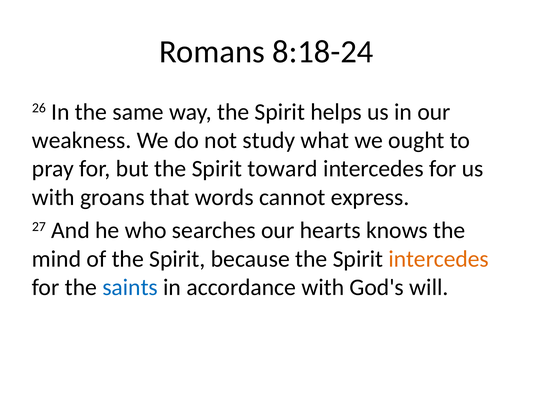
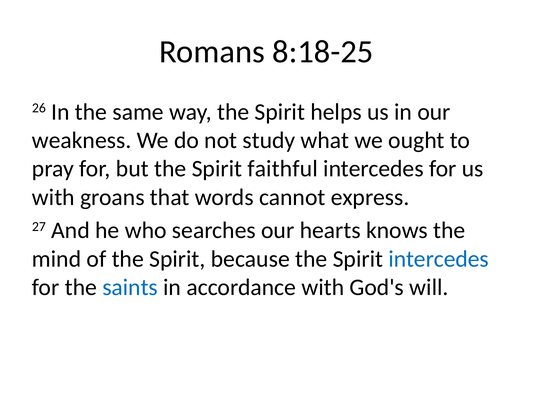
8:18-24: 8:18-24 -> 8:18-25
toward: toward -> faithful
intercedes at (439, 259) colour: orange -> blue
